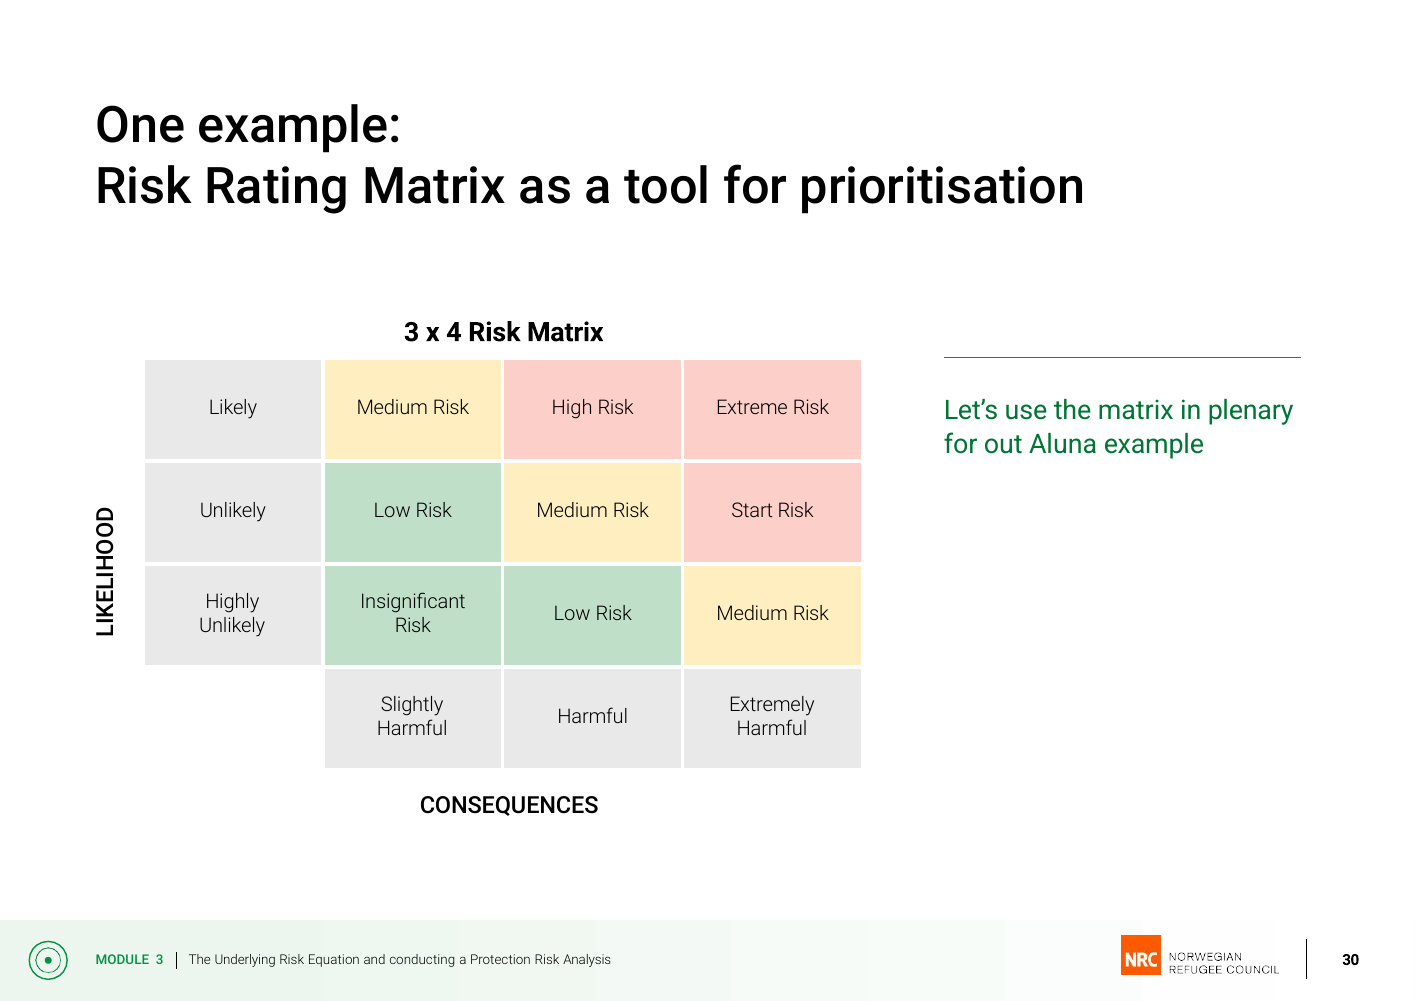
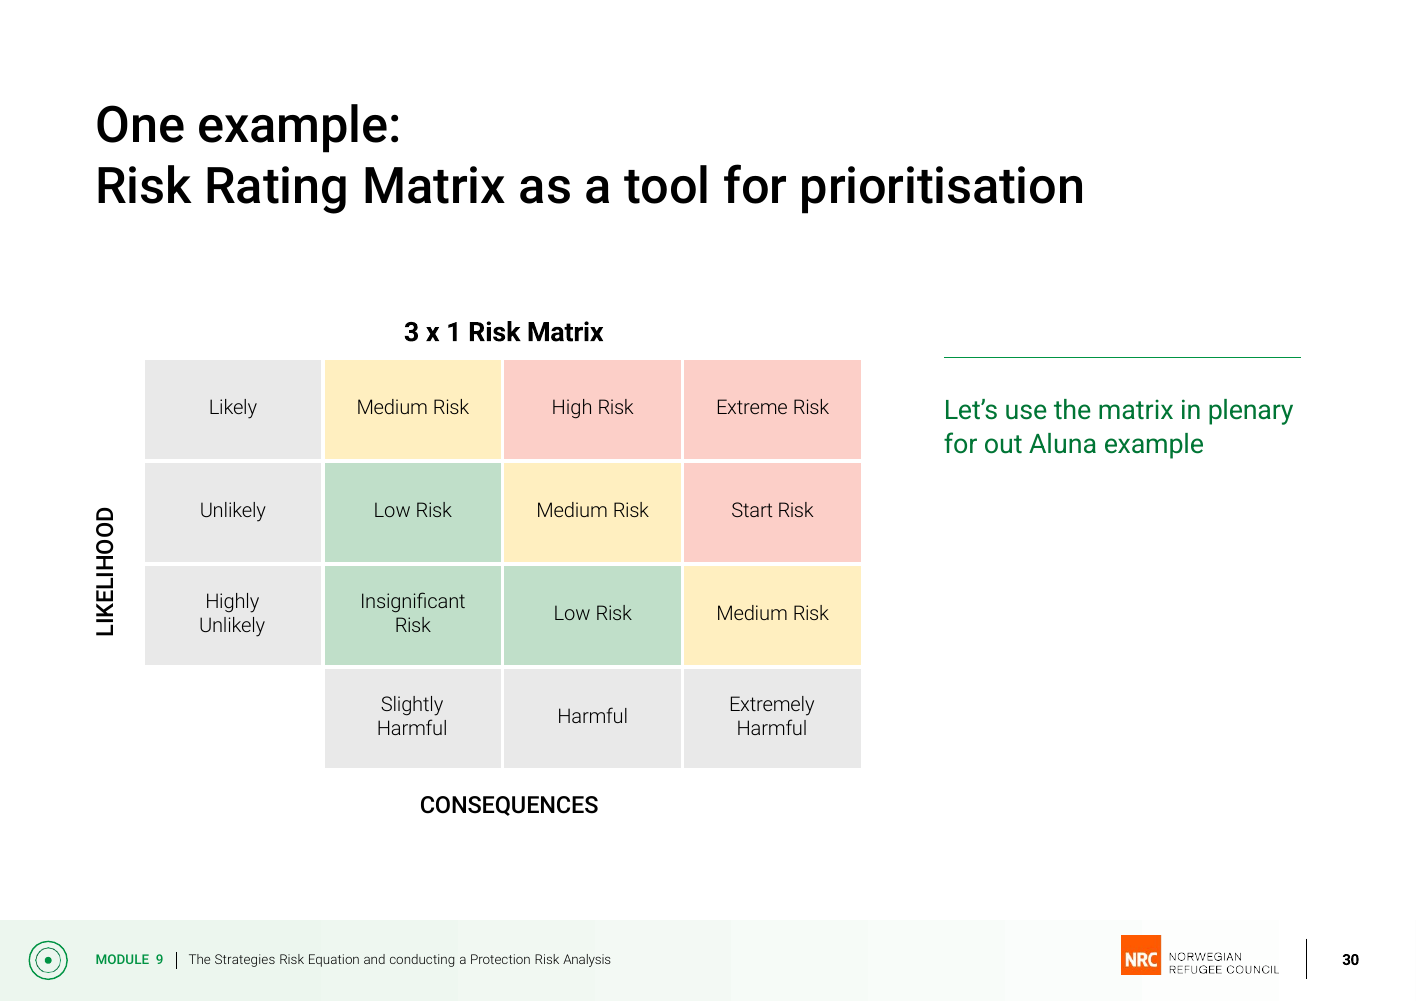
4: 4 -> 1
MODULE 3: 3 -> 9
Underlying: Underlying -> Strategies
